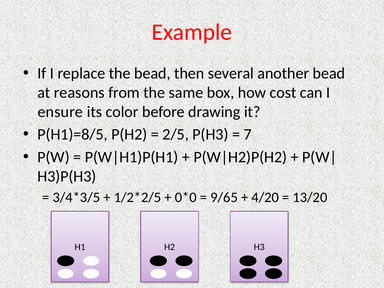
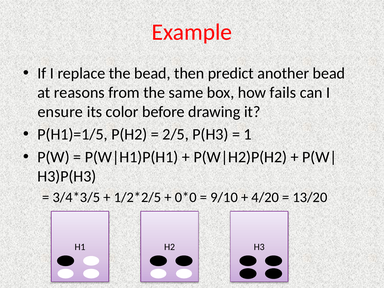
several: several -> predict
cost: cost -> fails
P(H1)=8/5: P(H1)=8/5 -> P(H1)=1/5
7: 7 -> 1
9/65: 9/65 -> 9/10
